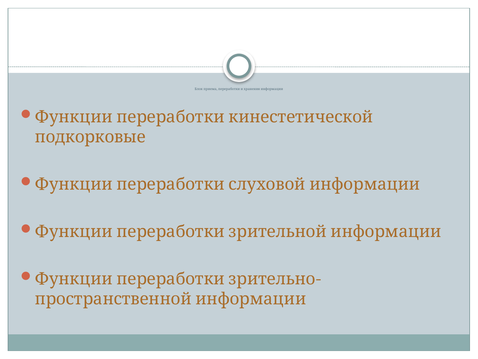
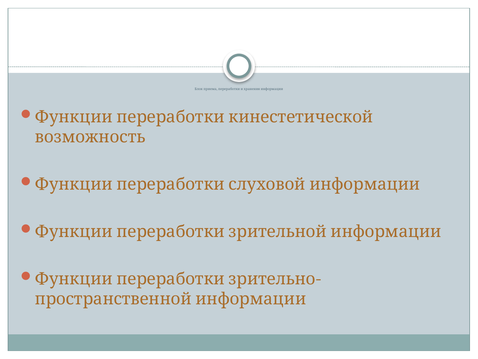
подкорковые: подкорковые -> возможность
